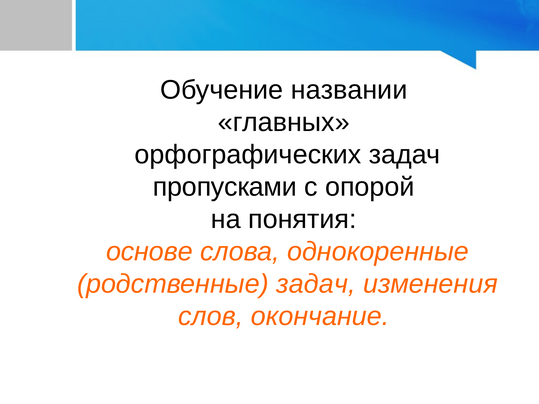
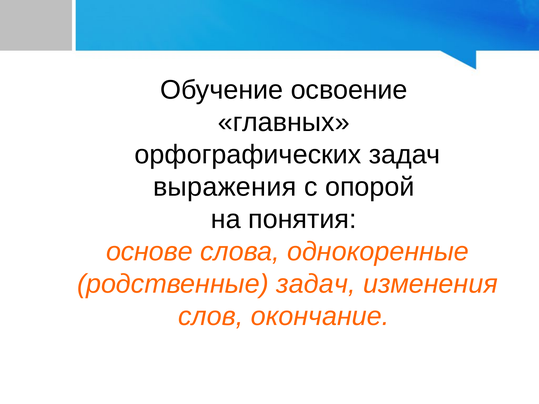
названии: названии -> освоение
пропусками: пропусками -> выражения
